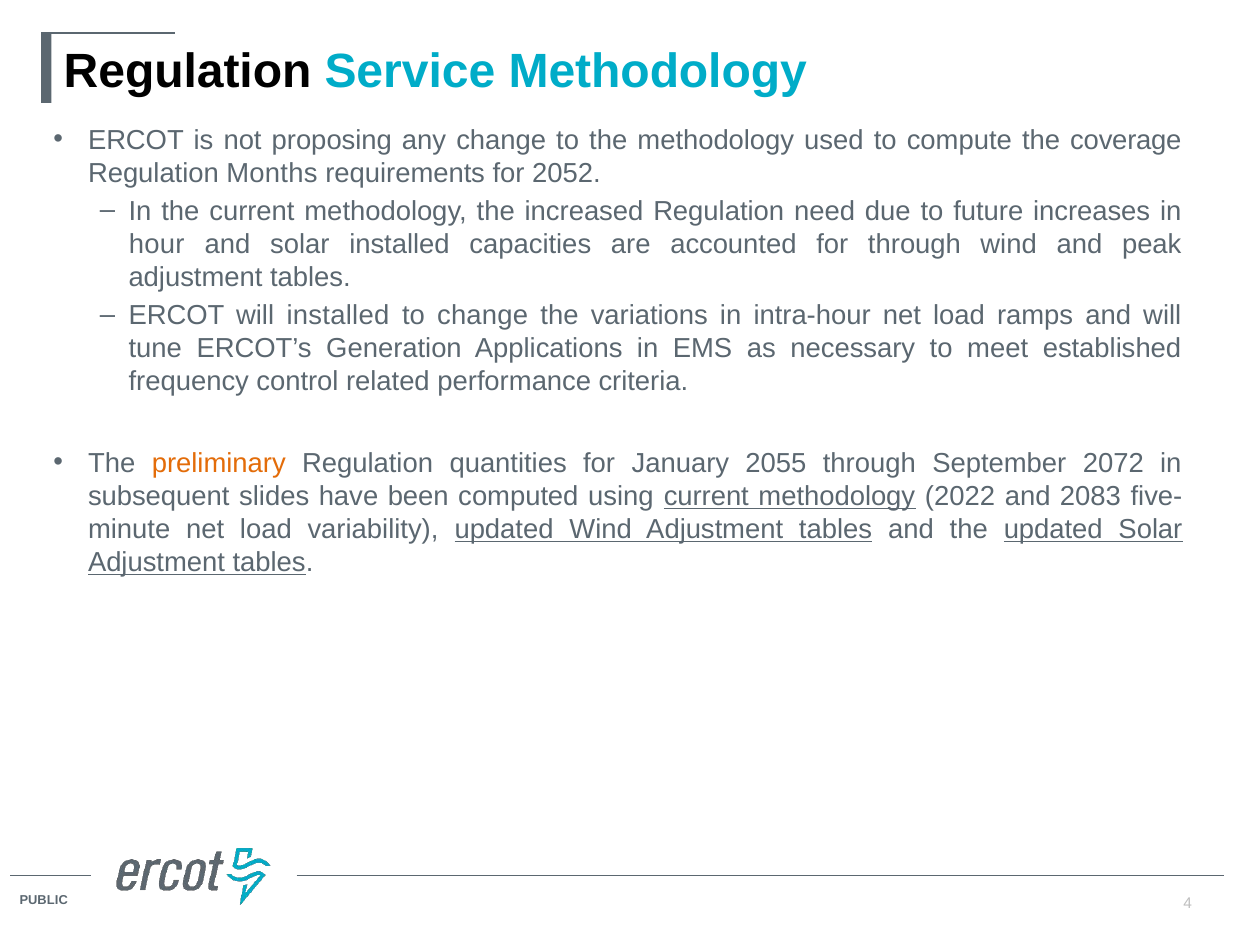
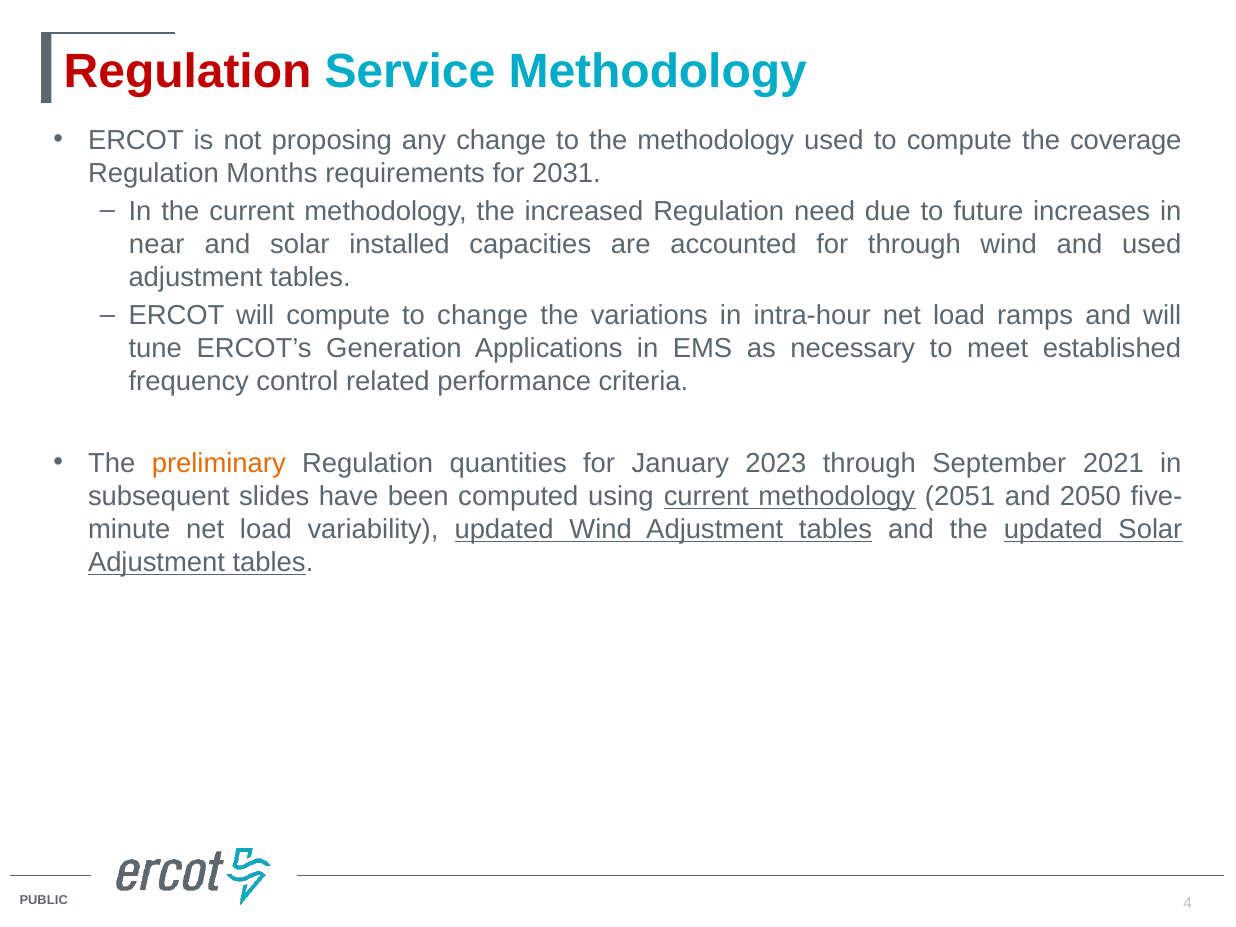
Regulation at (188, 71) colour: black -> red
2052: 2052 -> 2031
hour: hour -> near
and peak: peak -> used
will installed: installed -> compute
2055: 2055 -> 2023
2072: 2072 -> 2021
2022: 2022 -> 2051
2083: 2083 -> 2050
